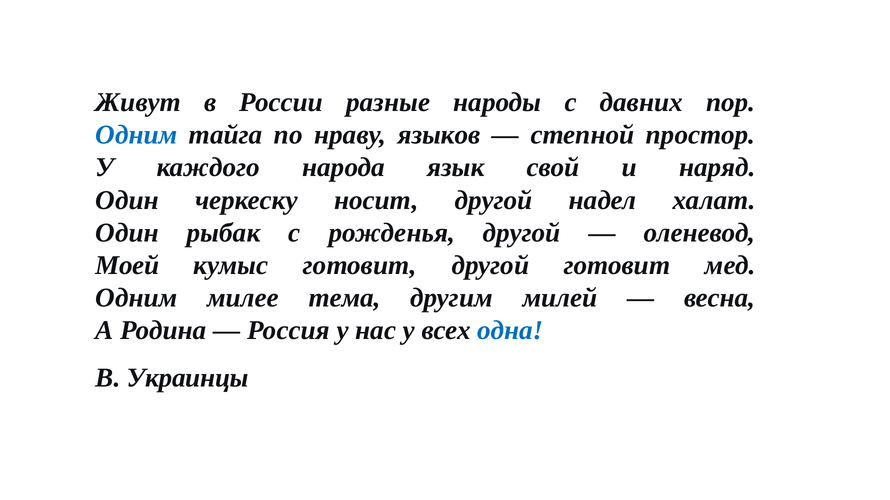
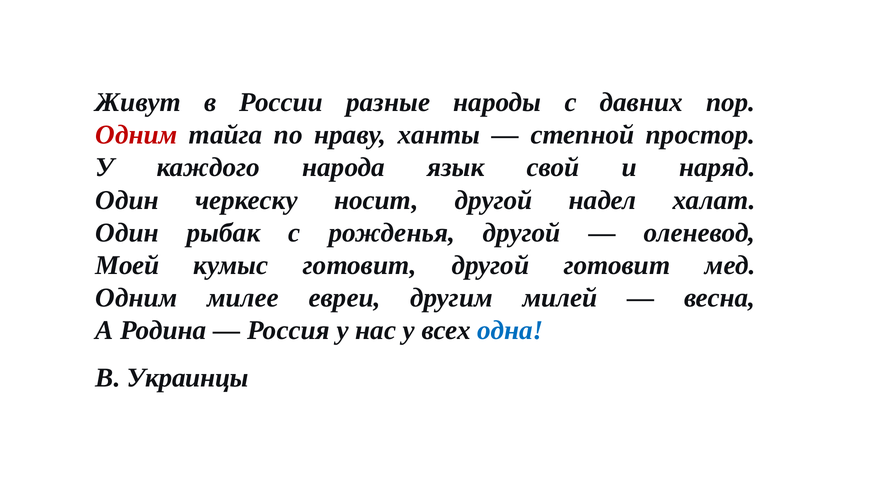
Одним at (136, 135) colour: blue -> red
языков: языков -> ханты
тема: тема -> евреи
